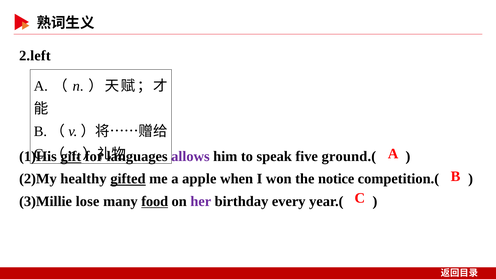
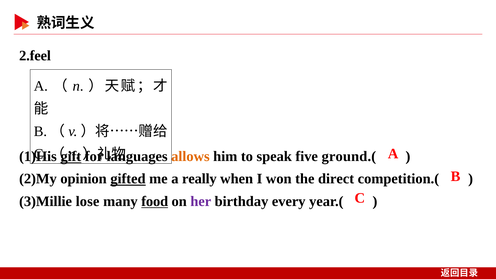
2.left: 2.left -> 2.feel
allows colour: purple -> orange
healthy: healthy -> opinion
apple: apple -> really
notice: notice -> direct
